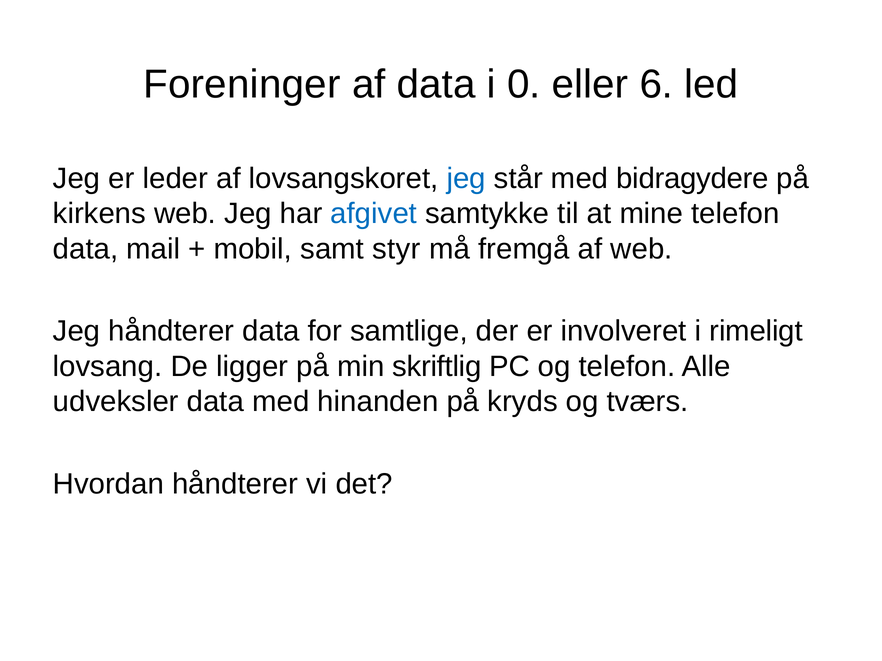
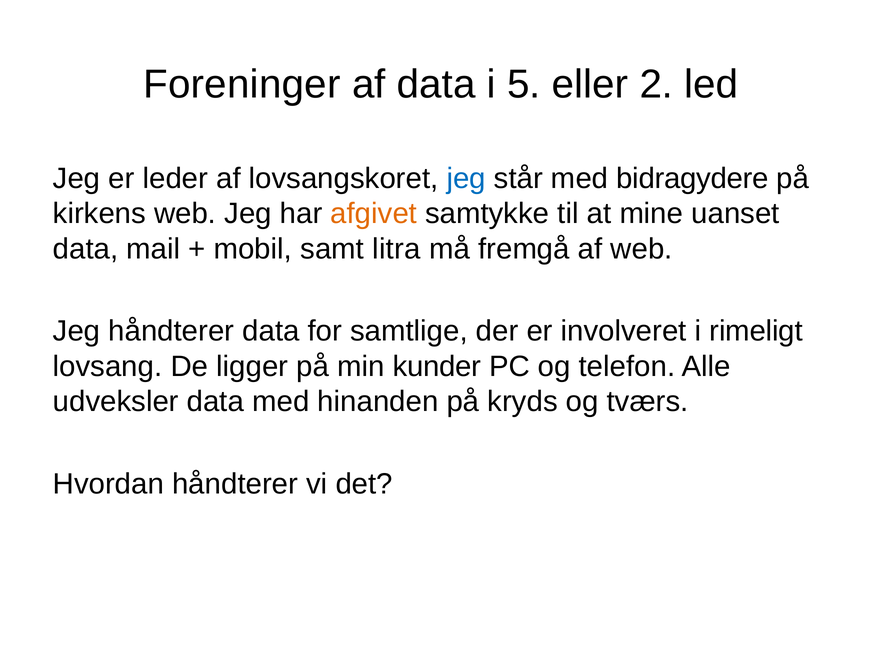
0: 0 -> 5
6: 6 -> 2
afgivet colour: blue -> orange
mine telefon: telefon -> uanset
styr: styr -> litra
skriftlig: skriftlig -> kunder
